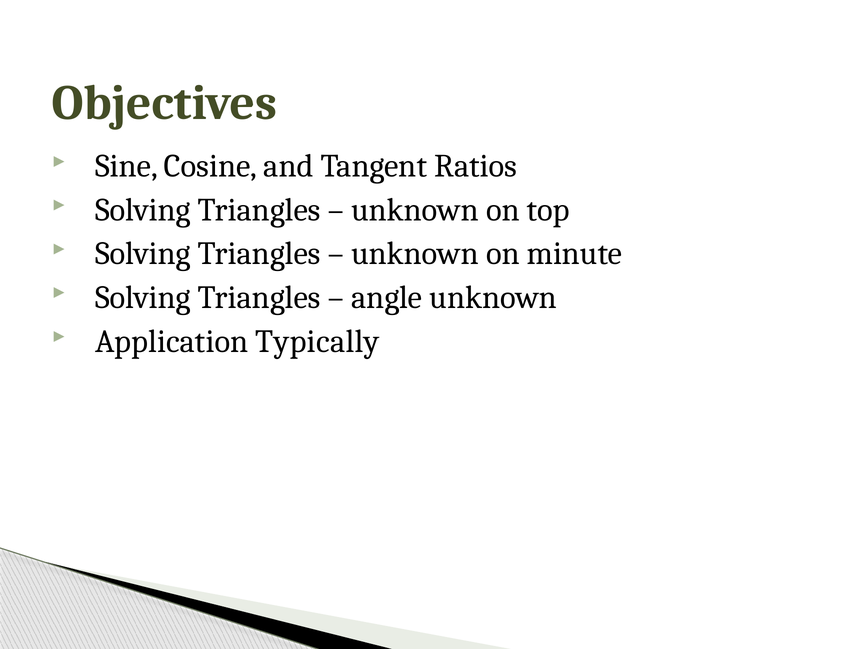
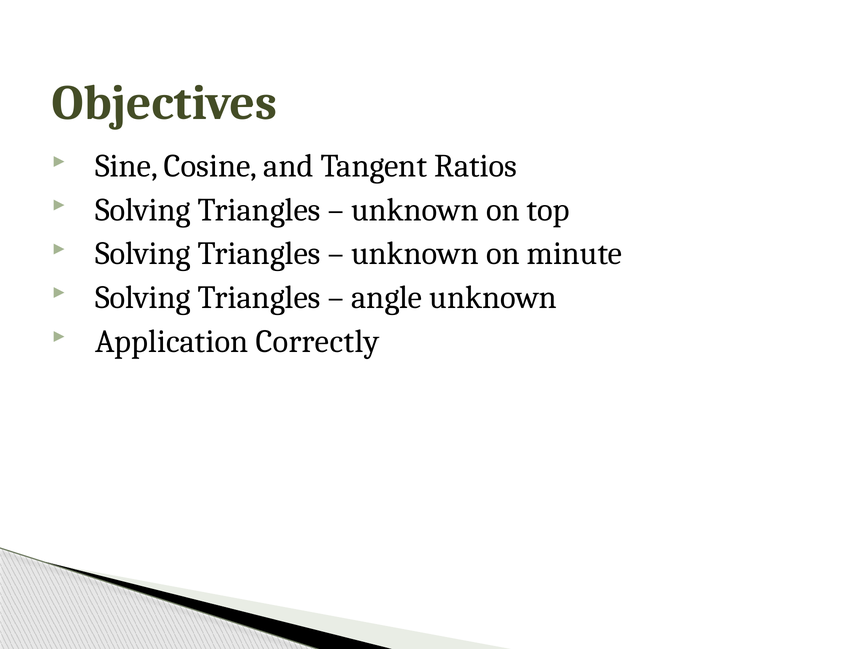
Typically: Typically -> Correctly
